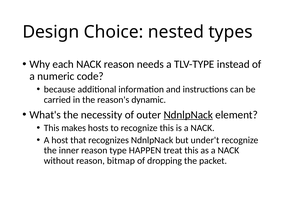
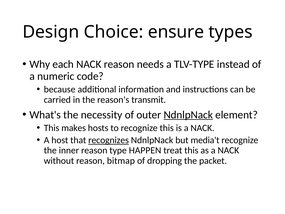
nested: nested -> ensure
dynamic: dynamic -> transmit
recognizes underline: none -> present
under't: under't -> media't
